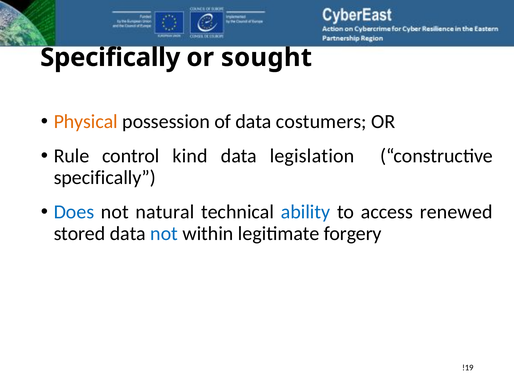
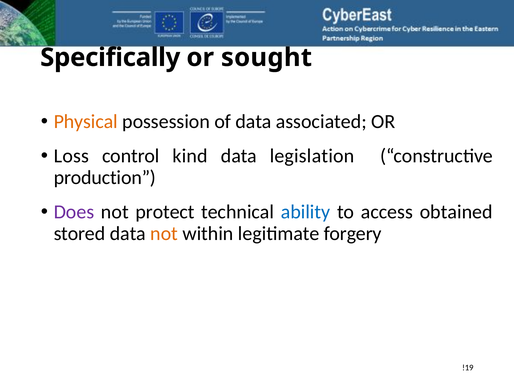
costumers: costumers -> associated
Rule: Rule -> Loss
specifically at (105, 178): specifically -> production
Does colour: blue -> purple
natural: natural -> protect
renewed: renewed -> obtained
not at (164, 234) colour: blue -> orange
